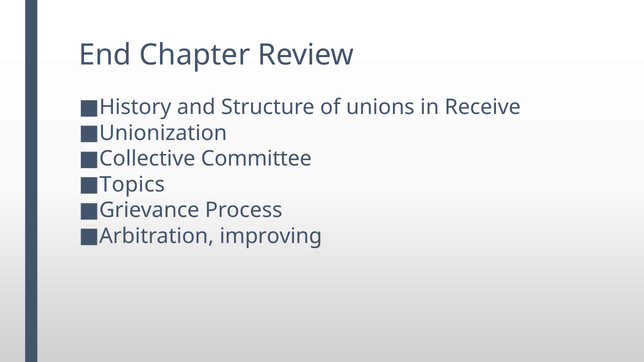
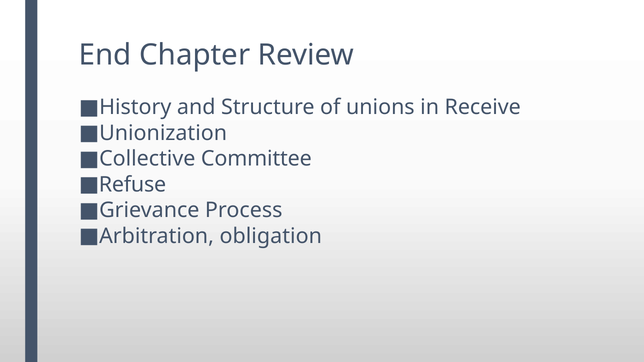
Topics: Topics -> Refuse
improving: improving -> obligation
